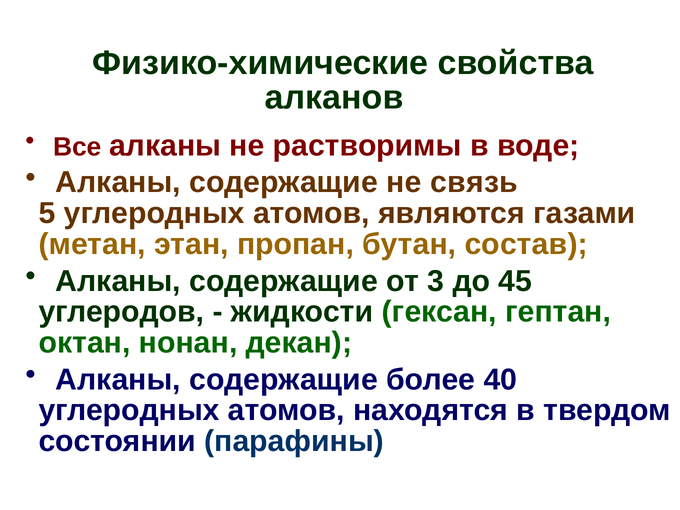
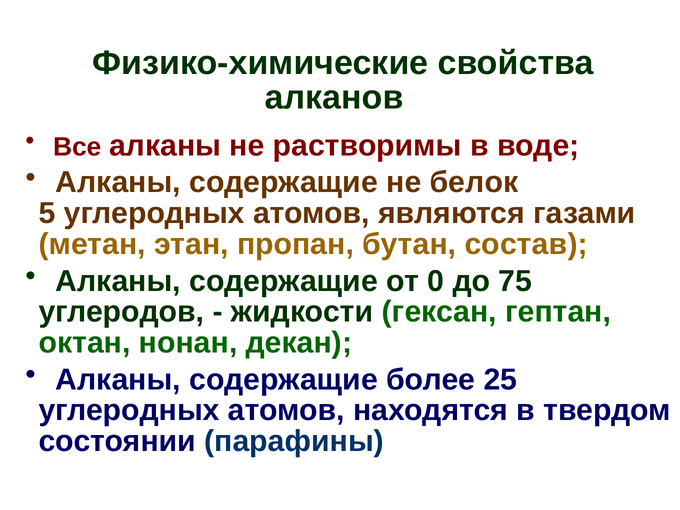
связь: связь -> белок
3: 3 -> 0
45: 45 -> 75
40: 40 -> 25
